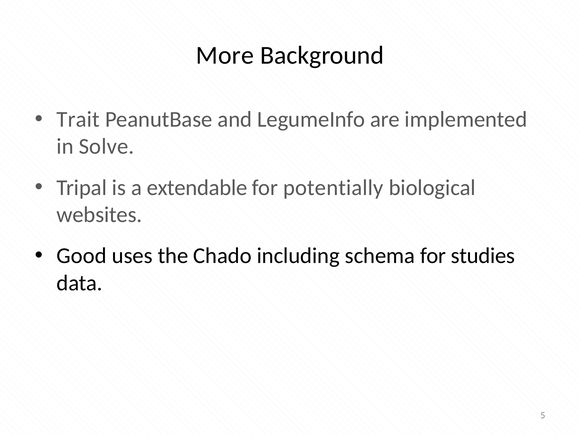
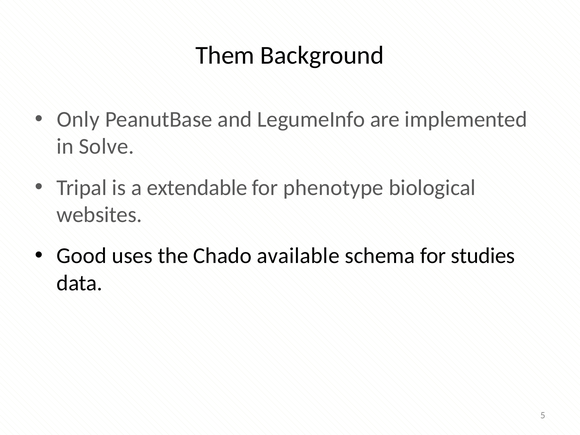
More: More -> Them
Trait: Trait -> Only
potentially: potentially -> phenotype
including: including -> available
